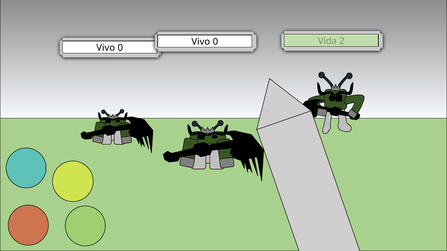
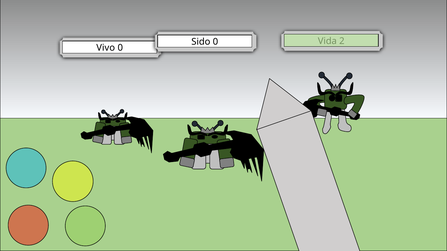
Vivo at (201, 42): Vivo -> Sido
